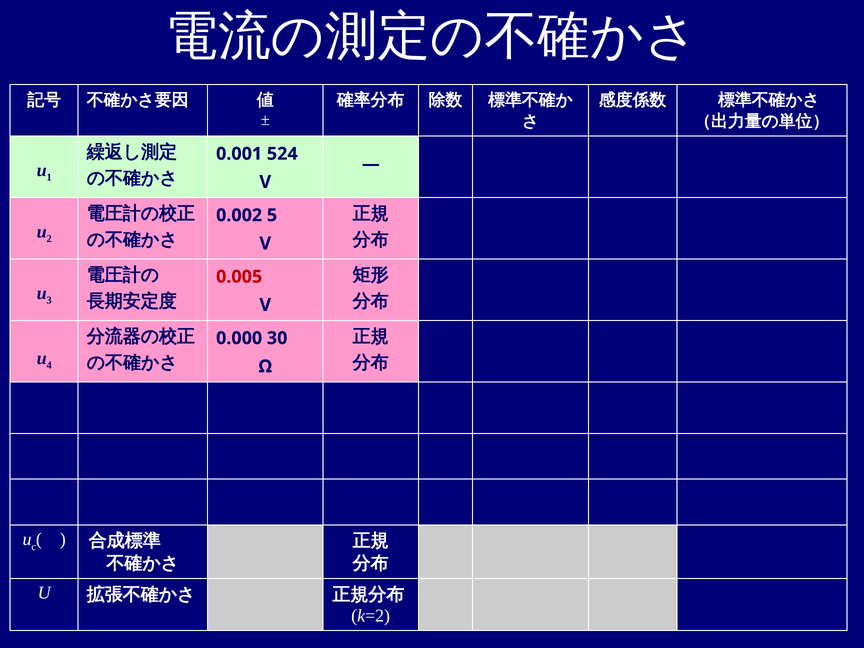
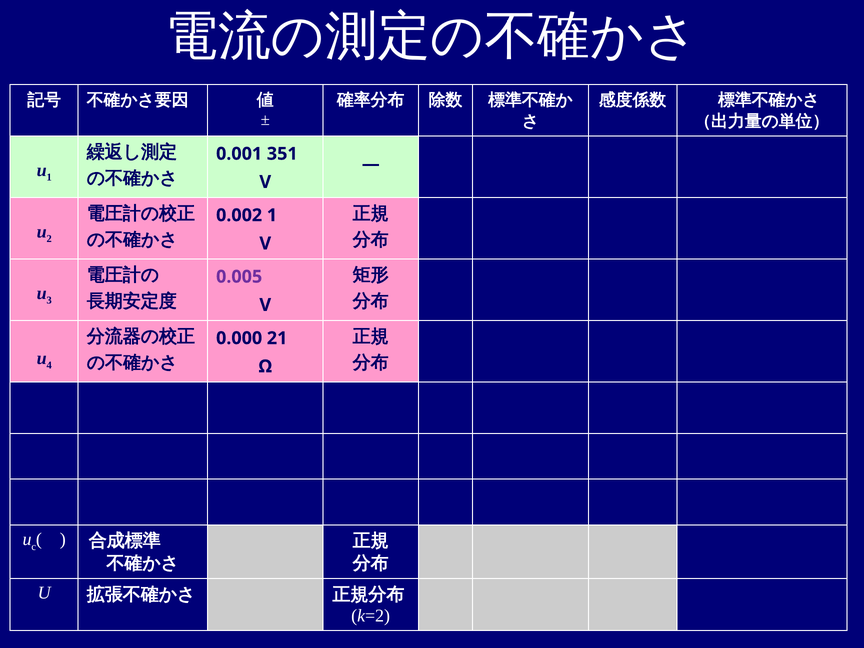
524: 524 -> 351
0.002 5: 5 -> 1
0.005 colour: red -> purple
30: 30 -> 21
